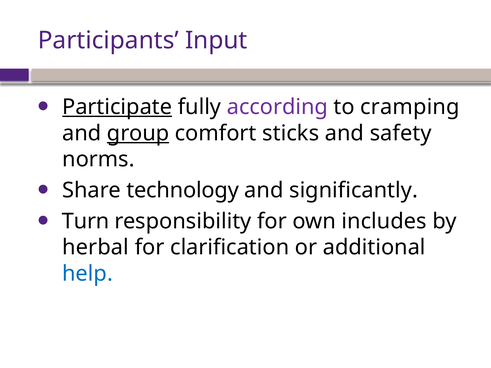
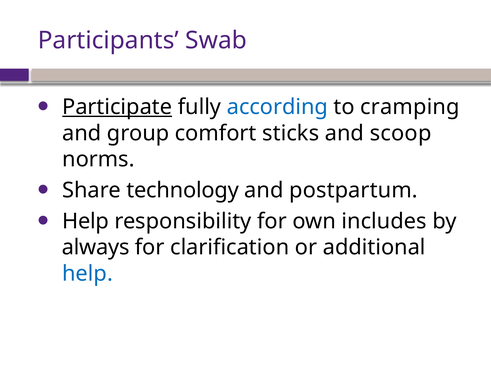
Input: Input -> Swab
according colour: purple -> blue
group underline: present -> none
safety: safety -> scoop
significantly: significantly -> postpartum
Turn at (86, 221): Turn -> Help
herbal: herbal -> always
